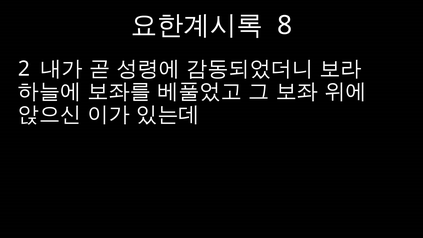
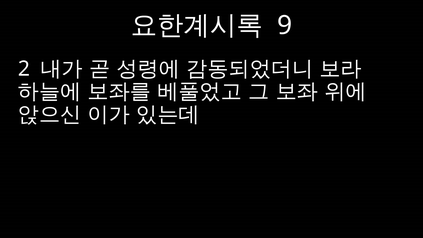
8: 8 -> 9
